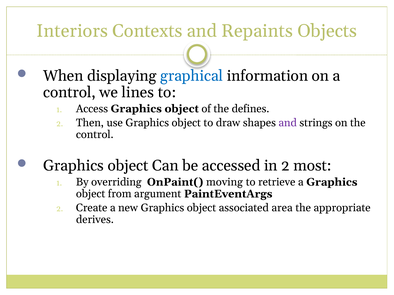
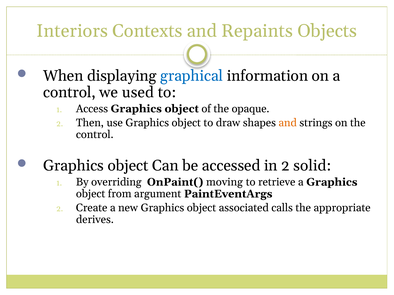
lines: lines -> used
defines: defines -> opaque
and at (288, 123) colour: purple -> orange
most: most -> solid
area: area -> calls
